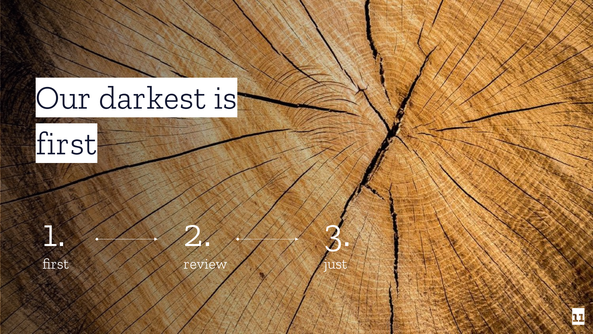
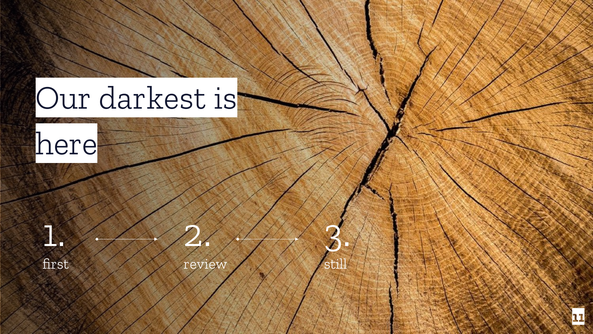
first at (66, 143): first -> here
just: just -> still
